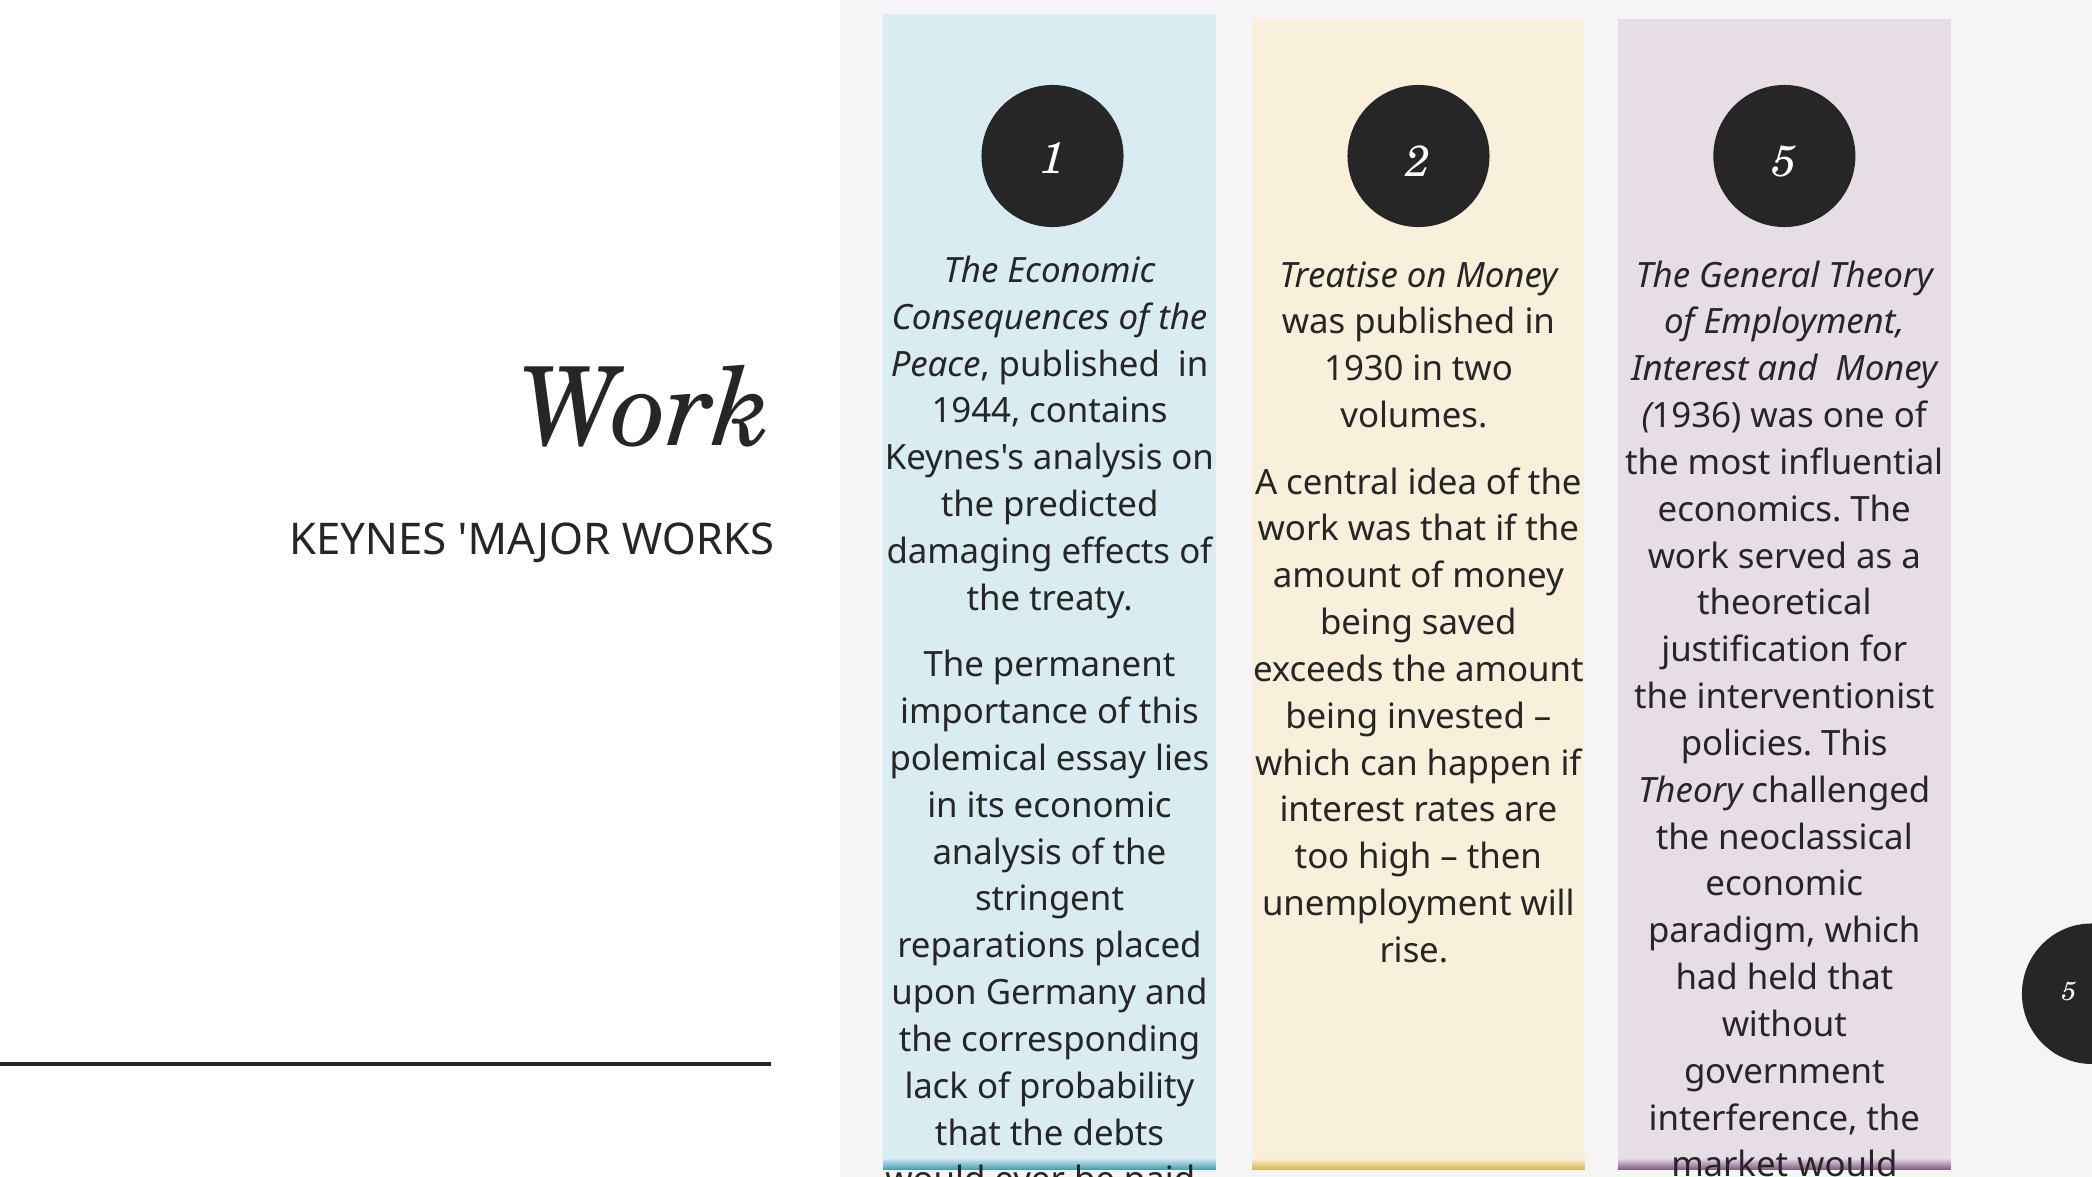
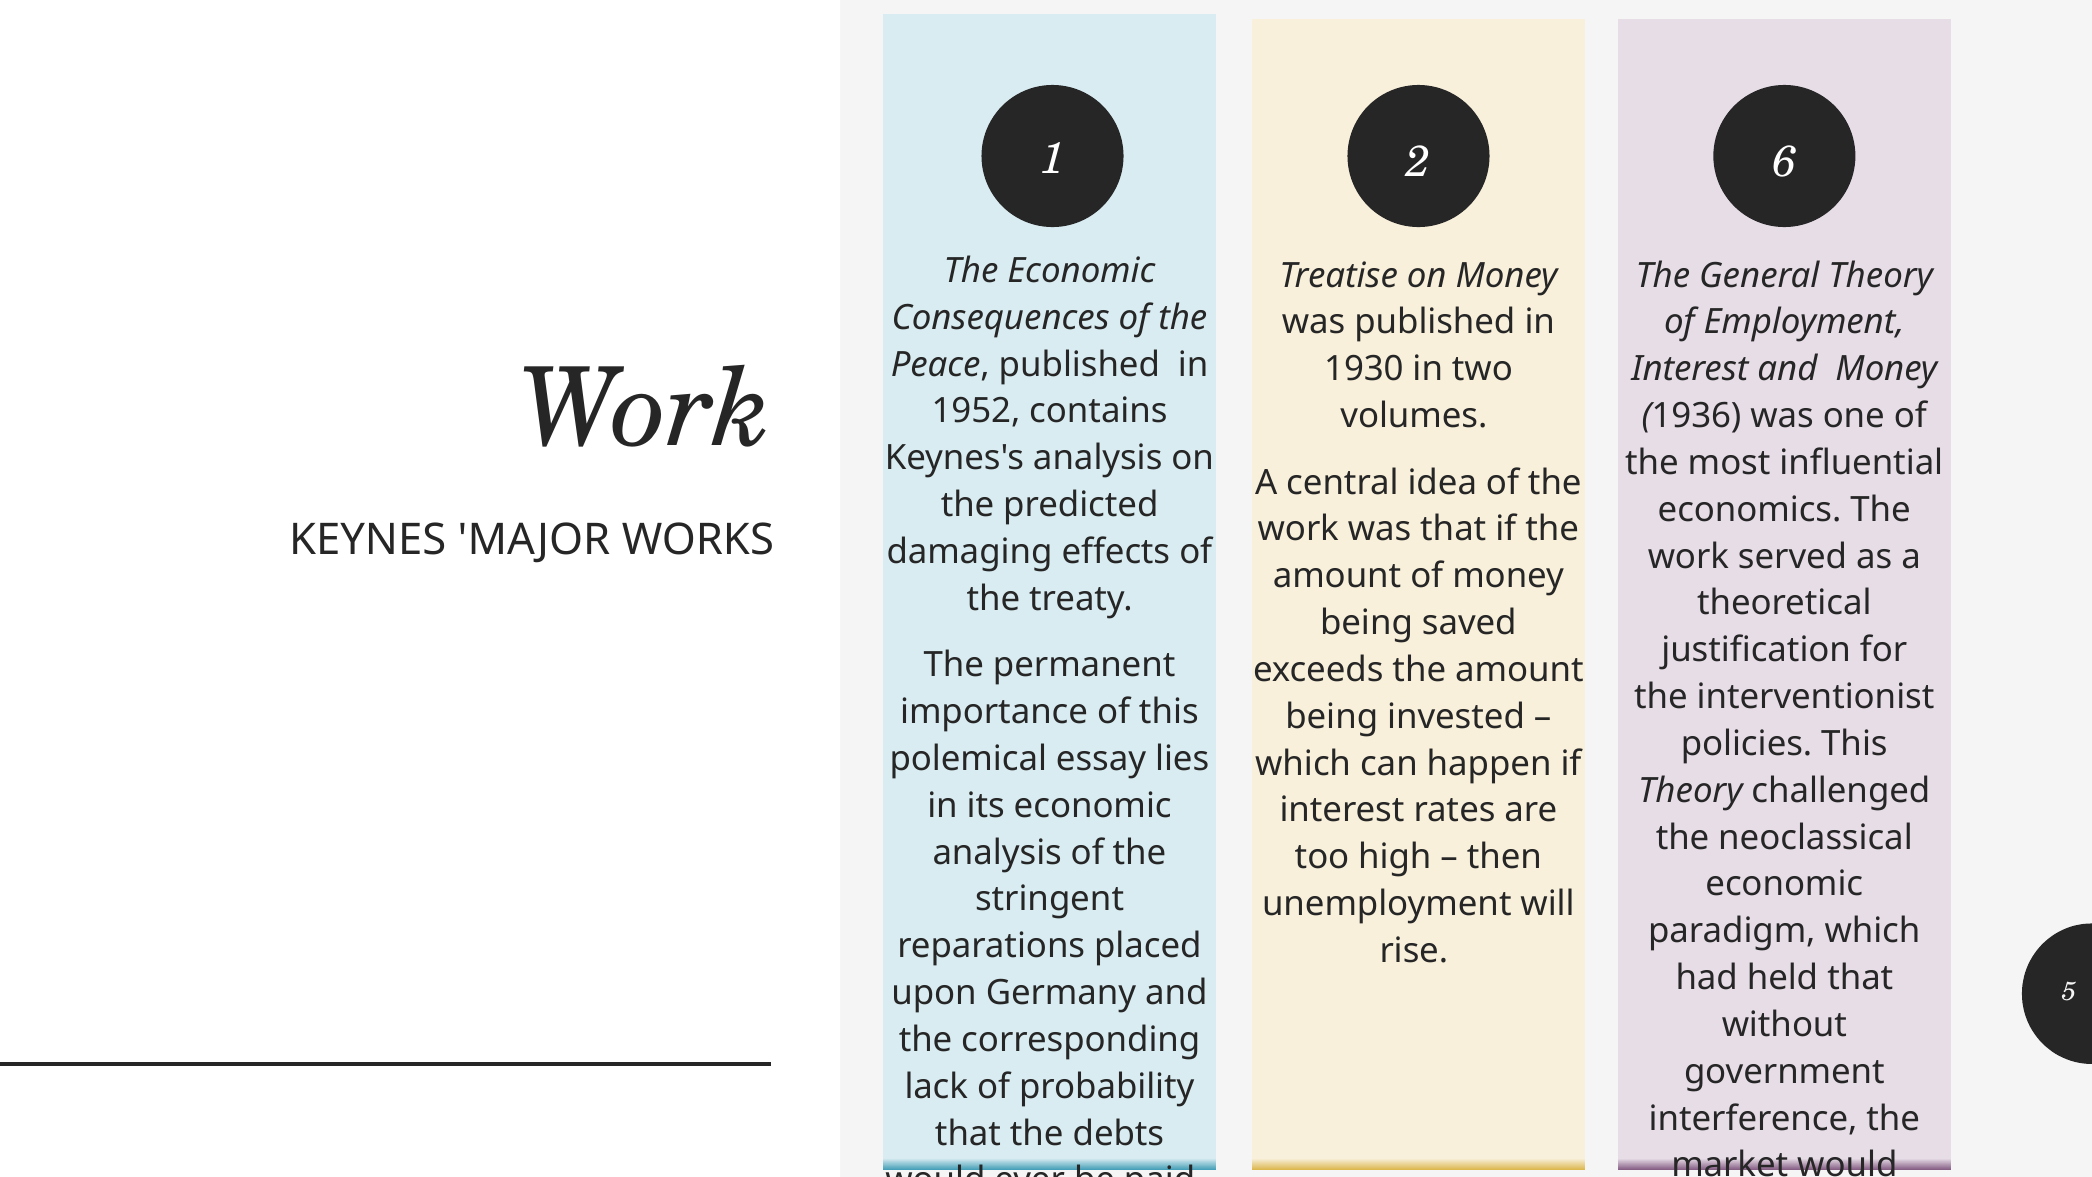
2 5: 5 -> 6
1944: 1944 -> 1952
